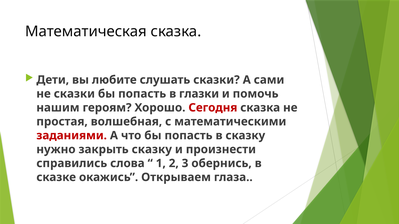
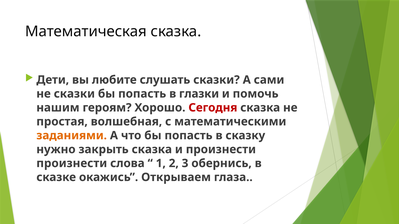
заданиями colour: red -> orange
закрыть сказку: сказку -> сказка
справились at (72, 164): справились -> произнести
